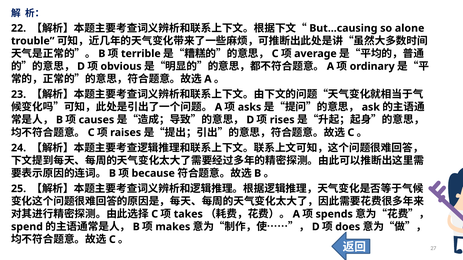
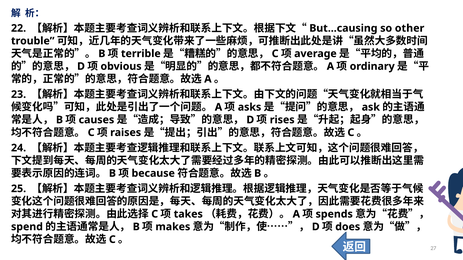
alone: alone -> other
